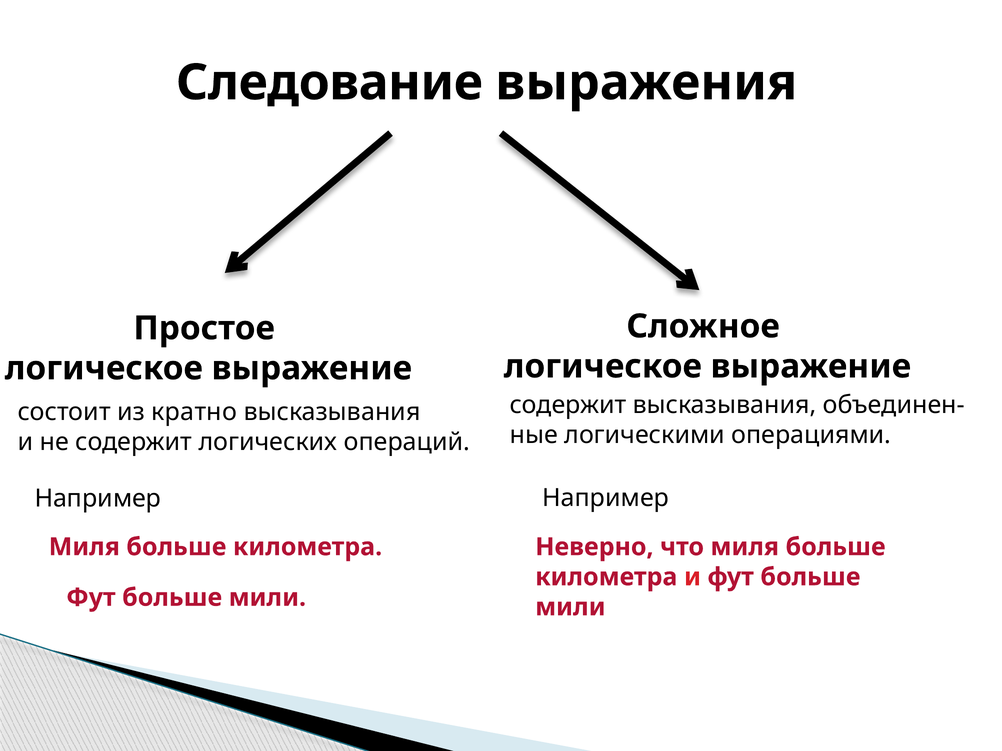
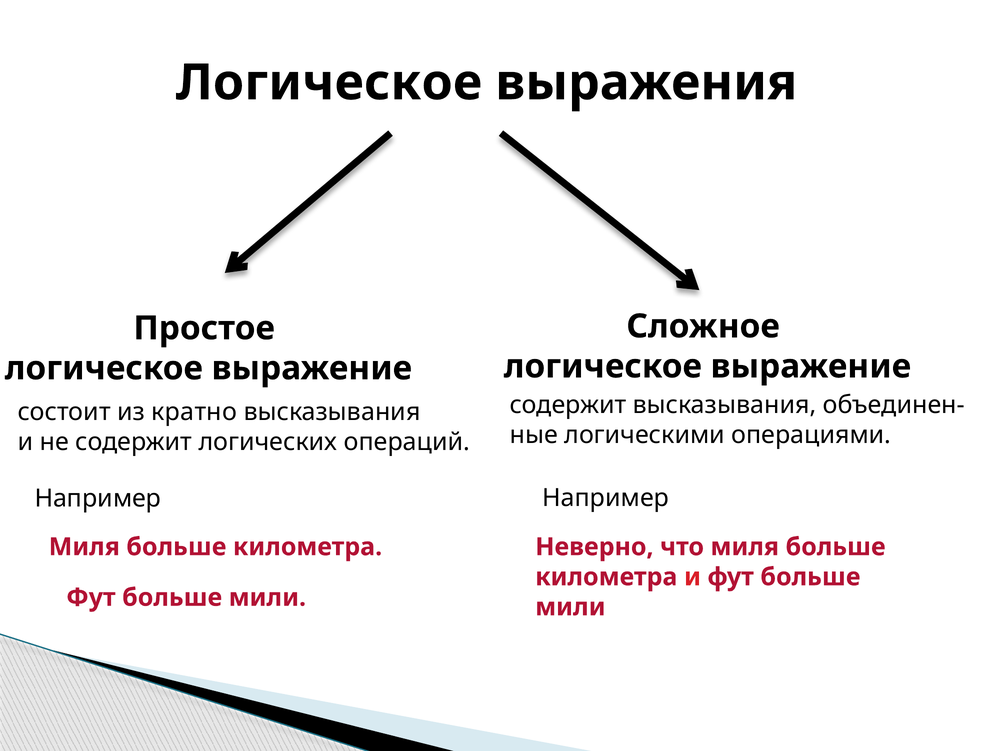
Следование at (329, 83): Следование -> Логическое
